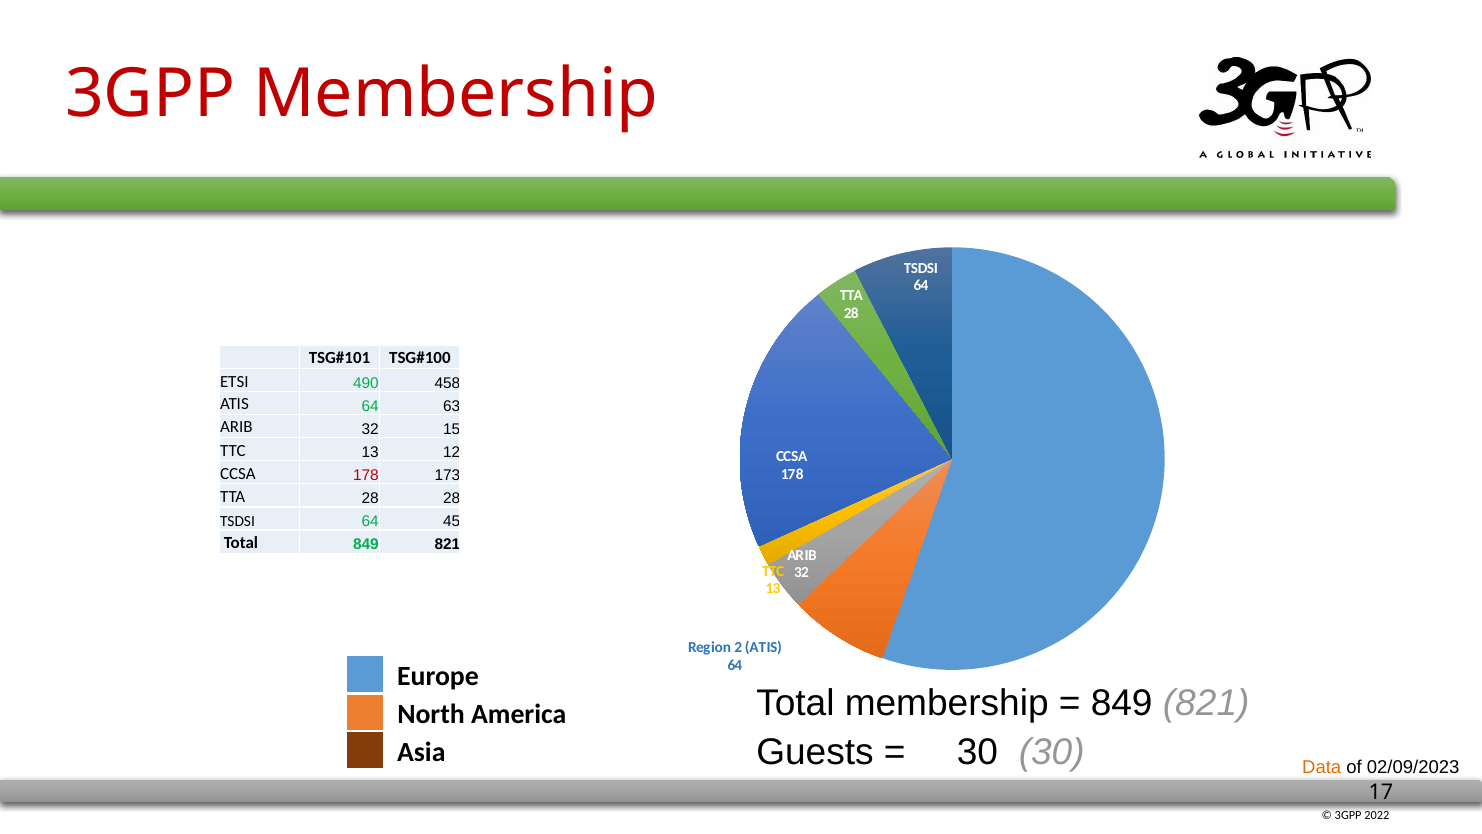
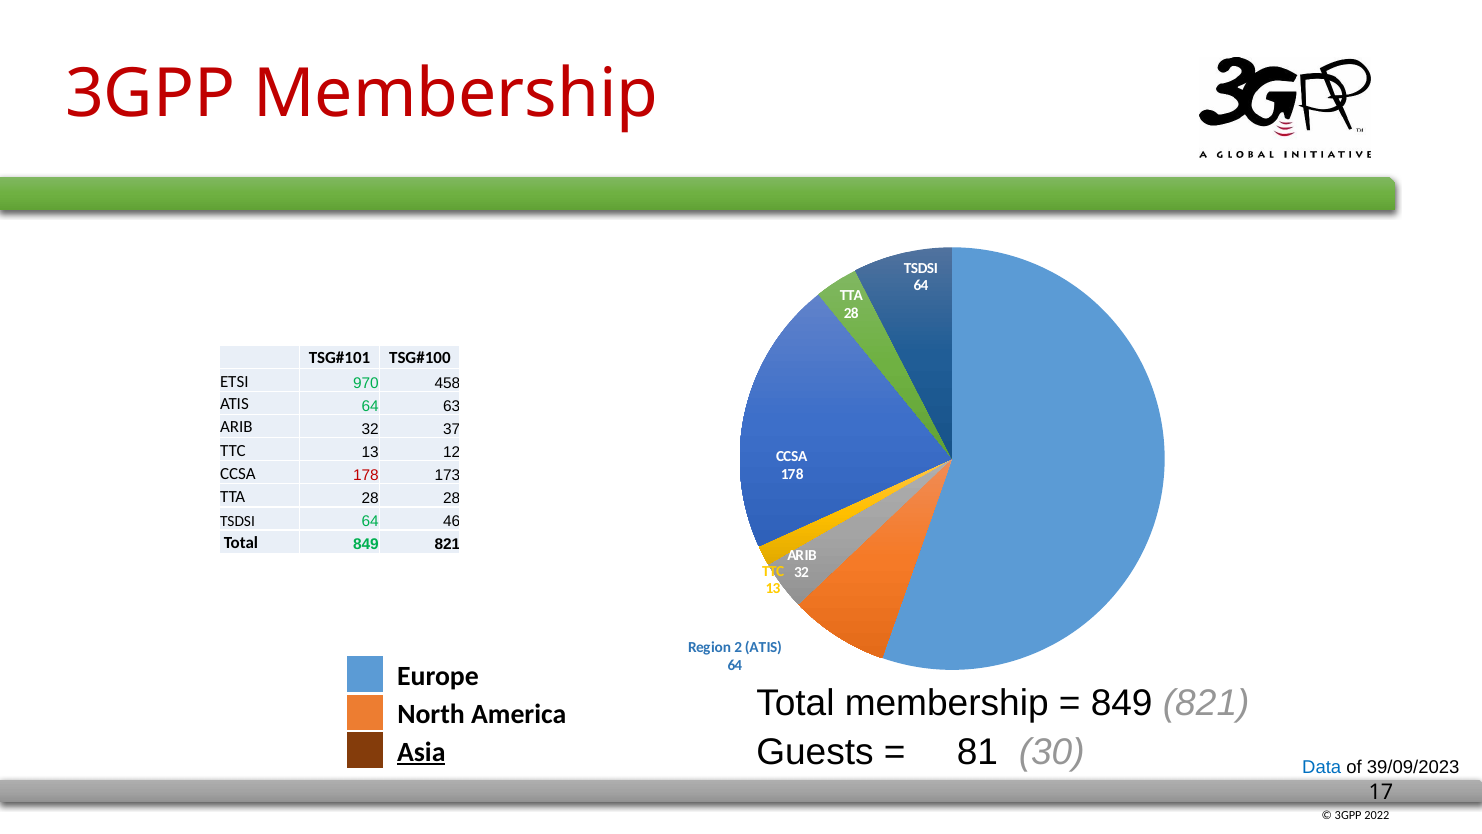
490: 490 -> 970
15: 15 -> 37
45: 45 -> 46
30 at (977, 752): 30 -> 81
Asia underline: none -> present
Data colour: orange -> blue
02/09/2023: 02/09/2023 -> 39/09/2023
